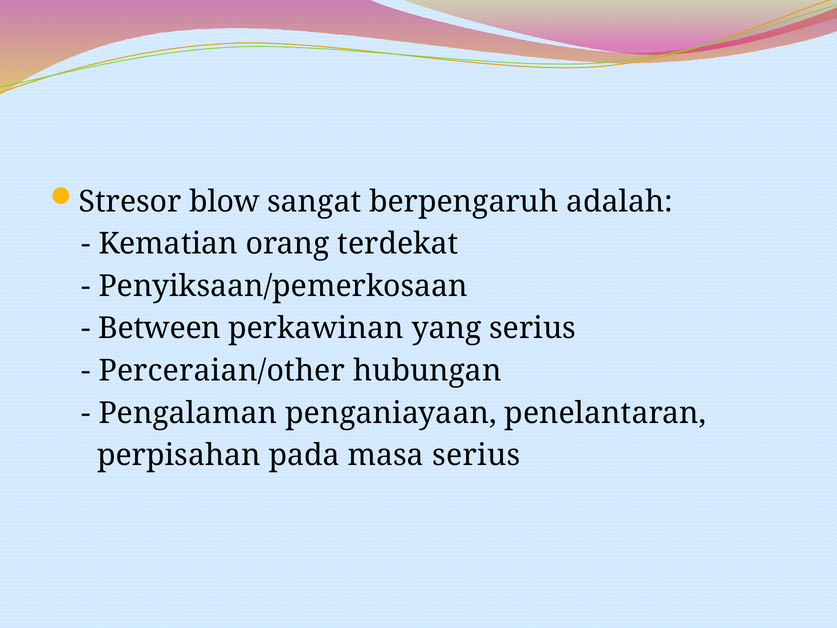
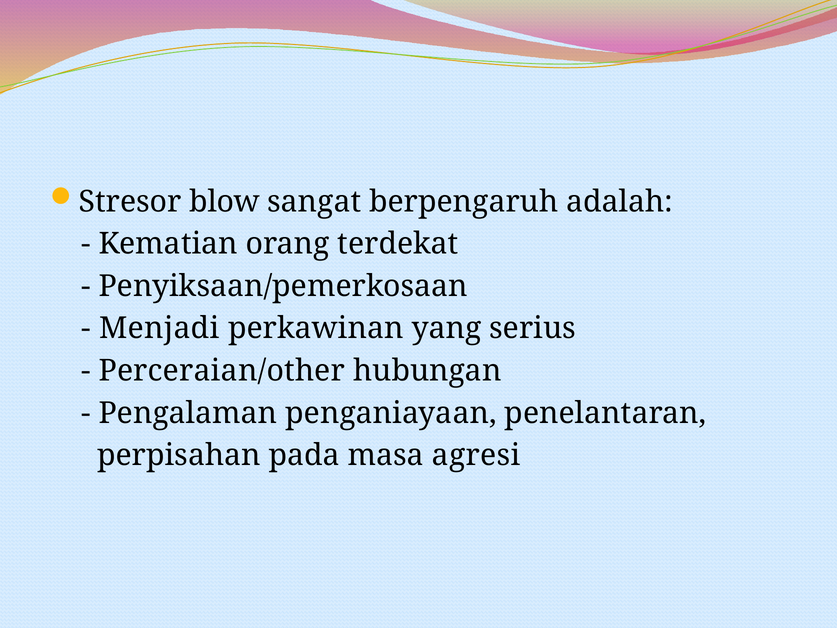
Between: Between -> Menjadi
masa serius: serius -> agresi
